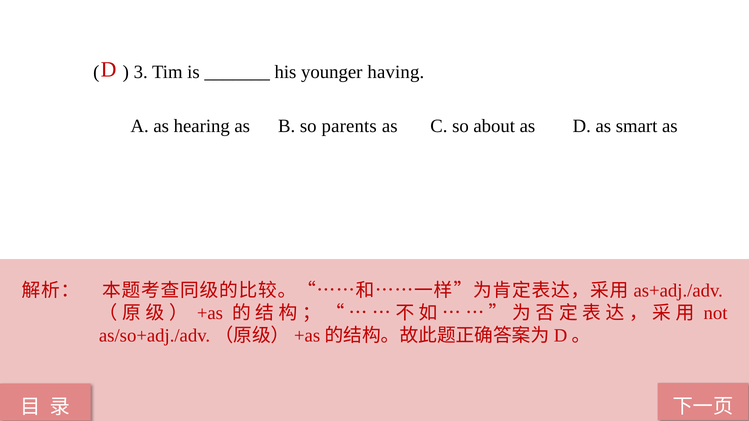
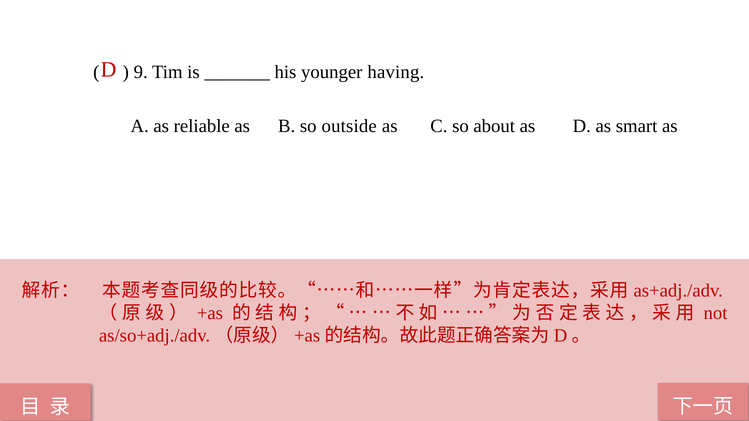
3: 3 -> 9
hearing: hearing -> reliable
parents: parents -> outside
